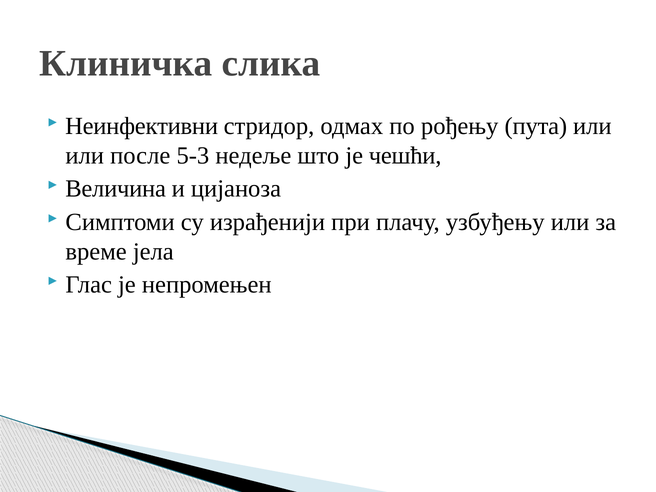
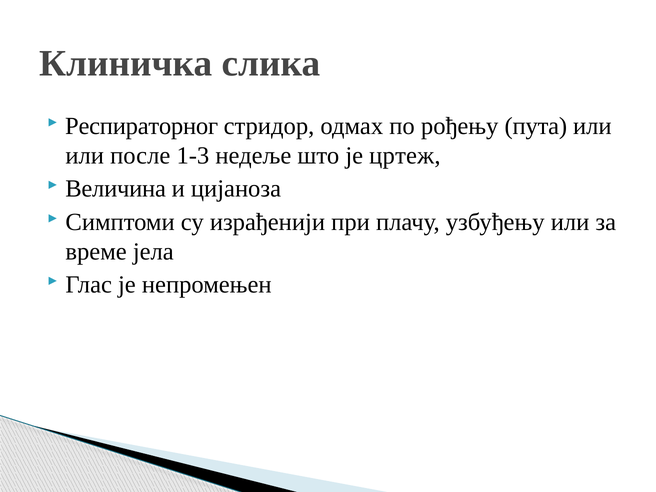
Неинфективни: Неинфективни -> Респираторног
5-3: 5-3 -> 1-3
чешћи: чешћи -> цртеж
